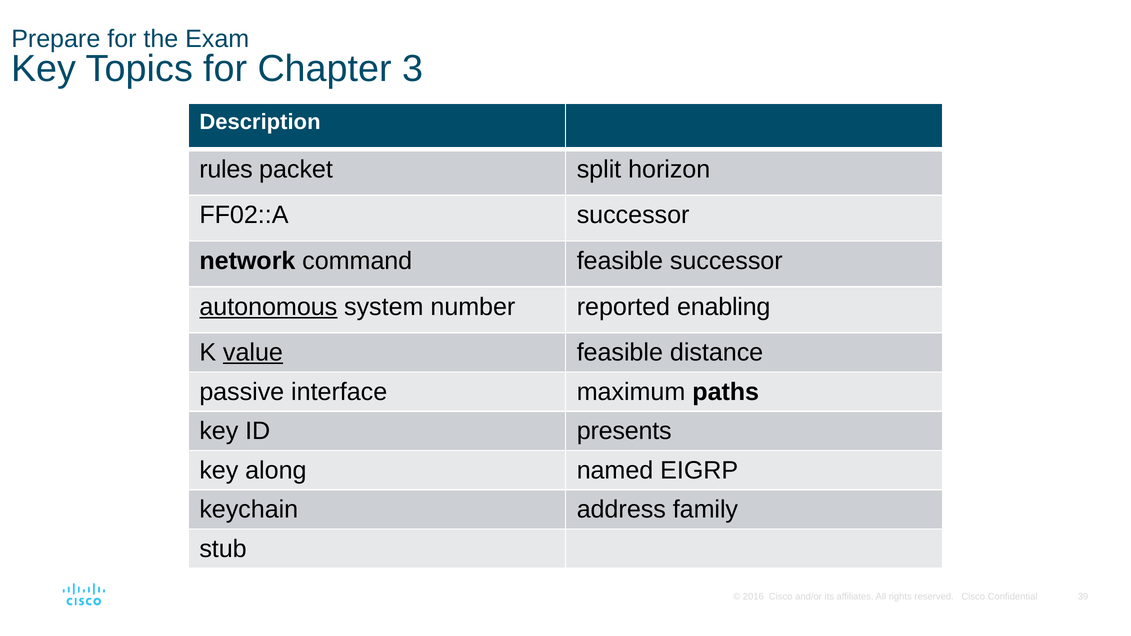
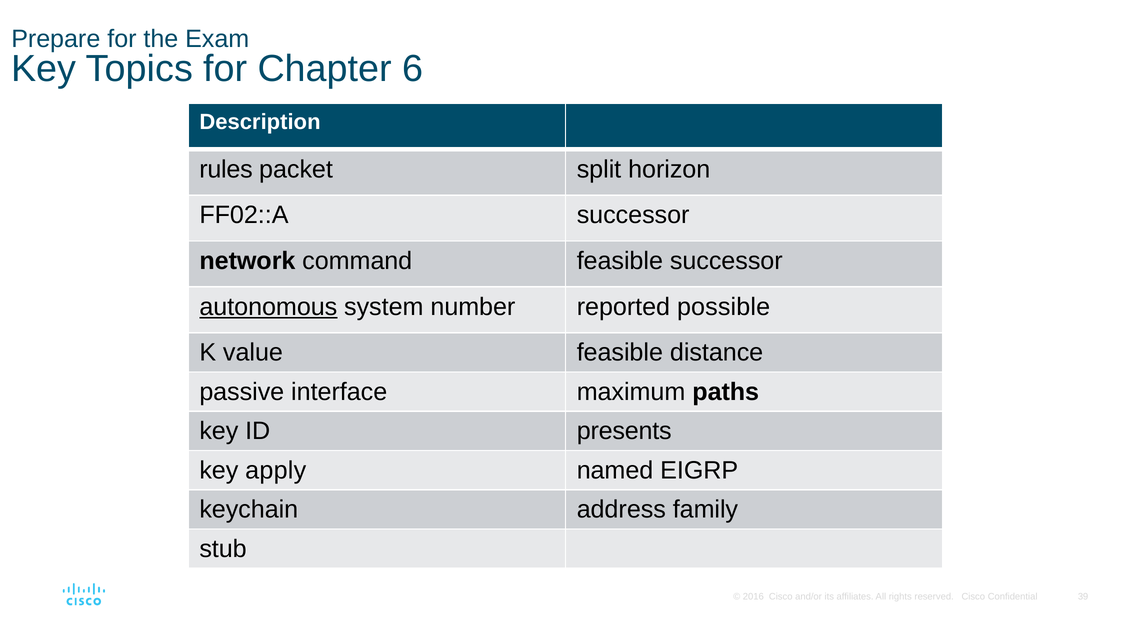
3: 3 -> 6
enabling: enabling -> possible
value underline: present -> none
along: along -> apply
